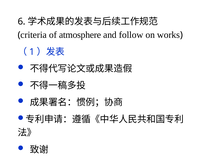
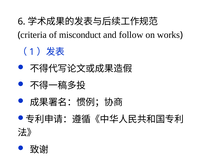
atmosphere: atmosphere -> misconduct
